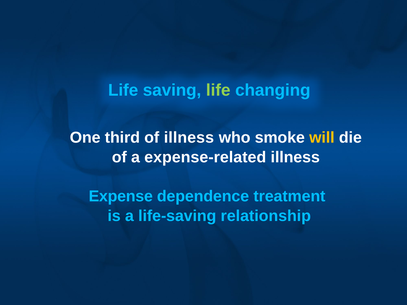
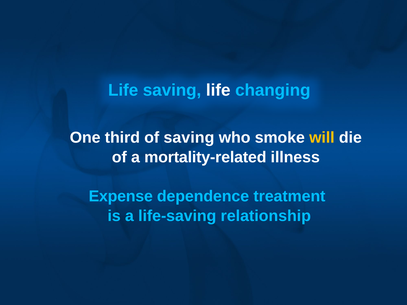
life at (218, 90) colour: light green -> white
of illness: illness -> saving
expense-related: expense-related -> mortality-related
